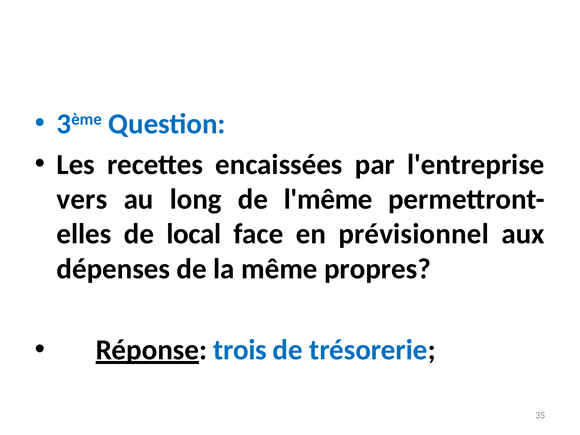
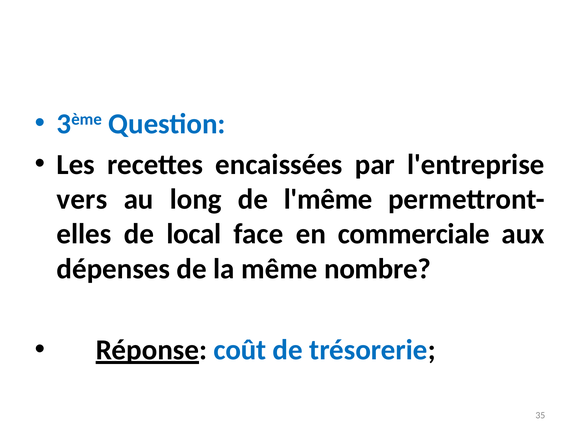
prévisionnel: prévisionnel -> commerciale
propres: propres -> nombre
trois: trois -> coût
